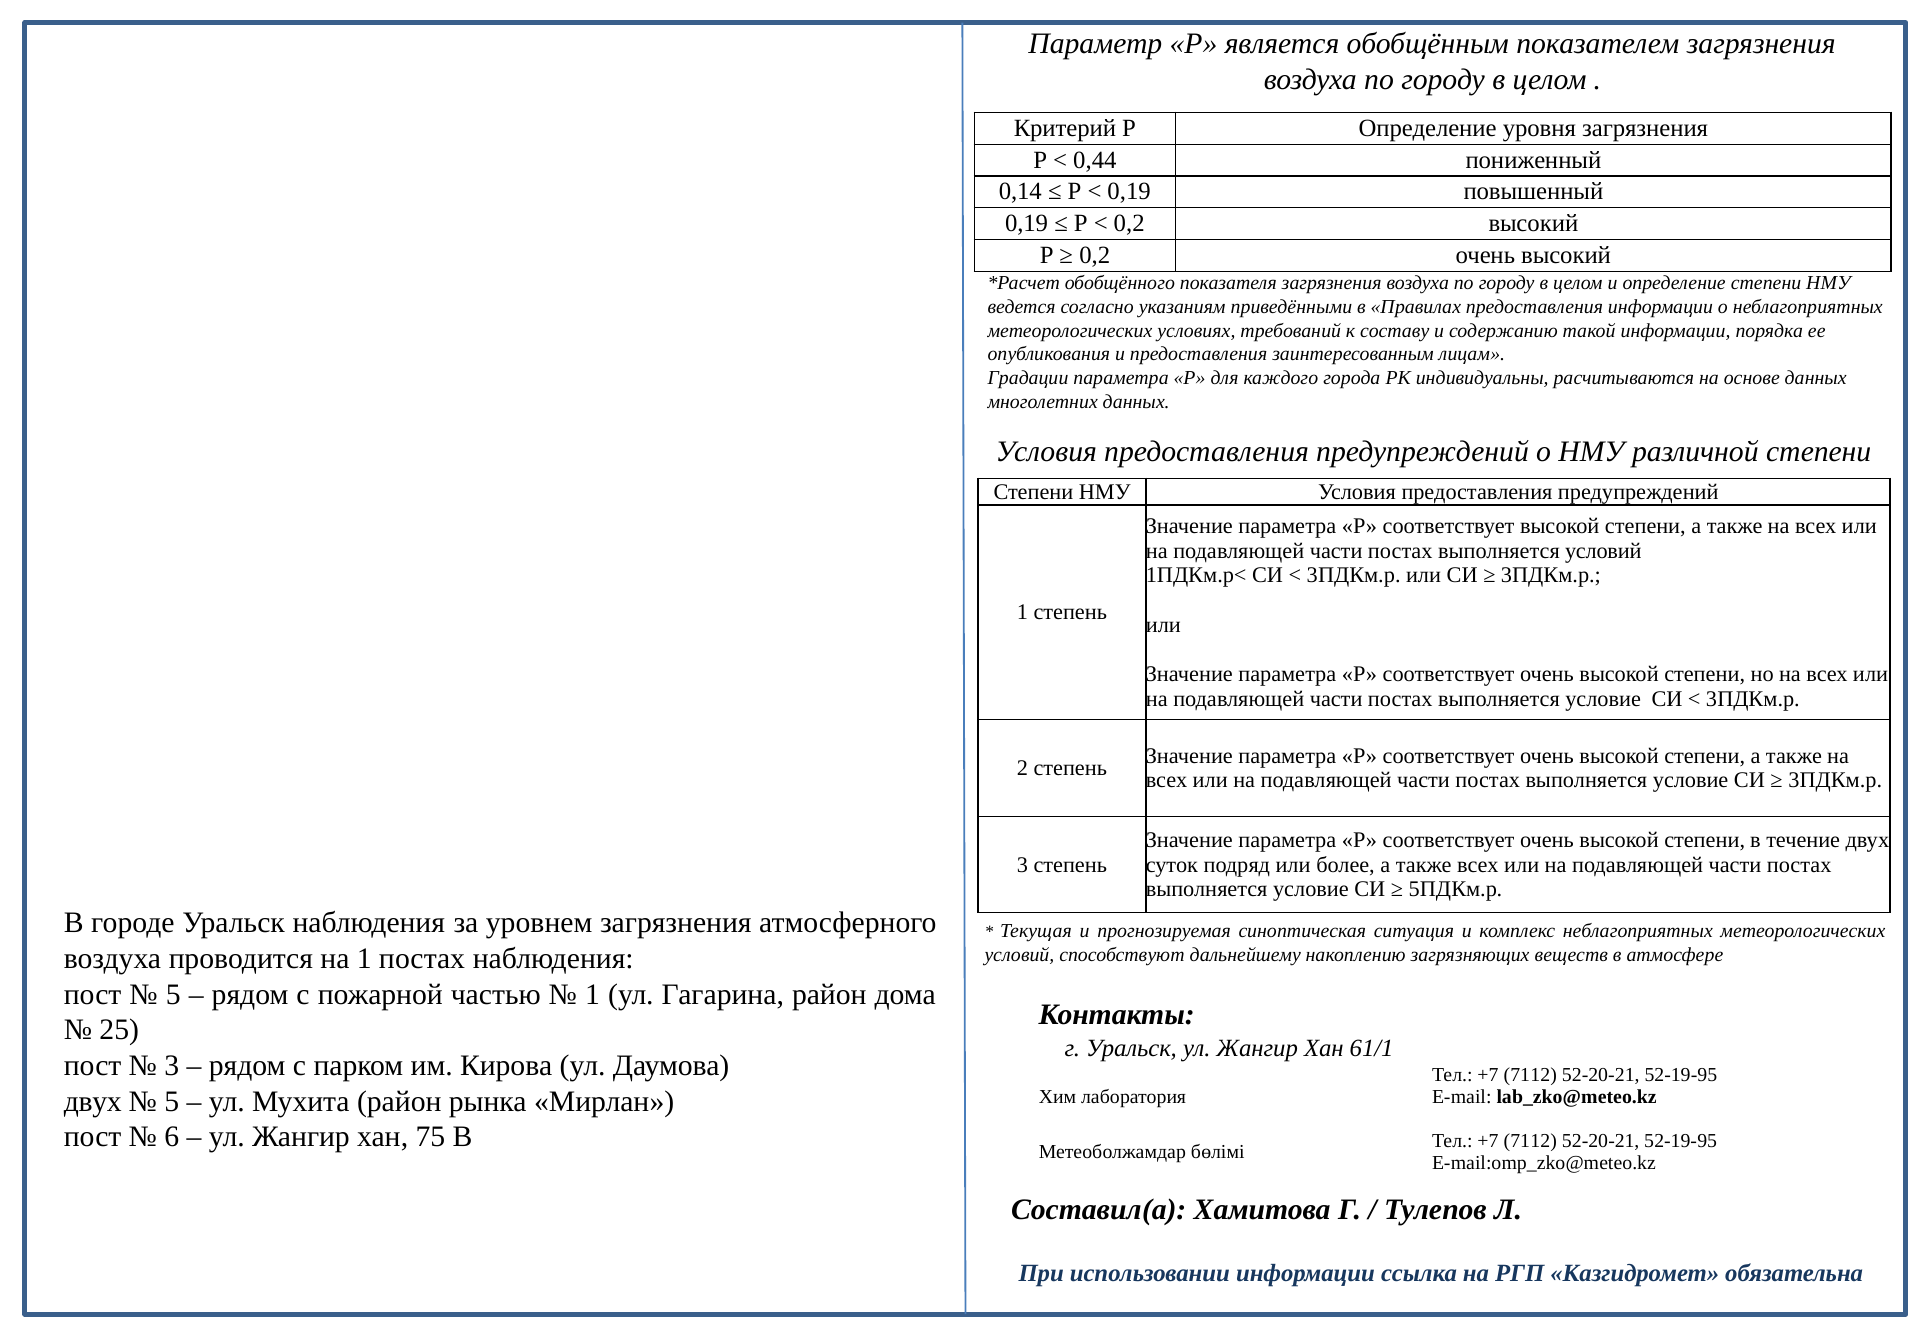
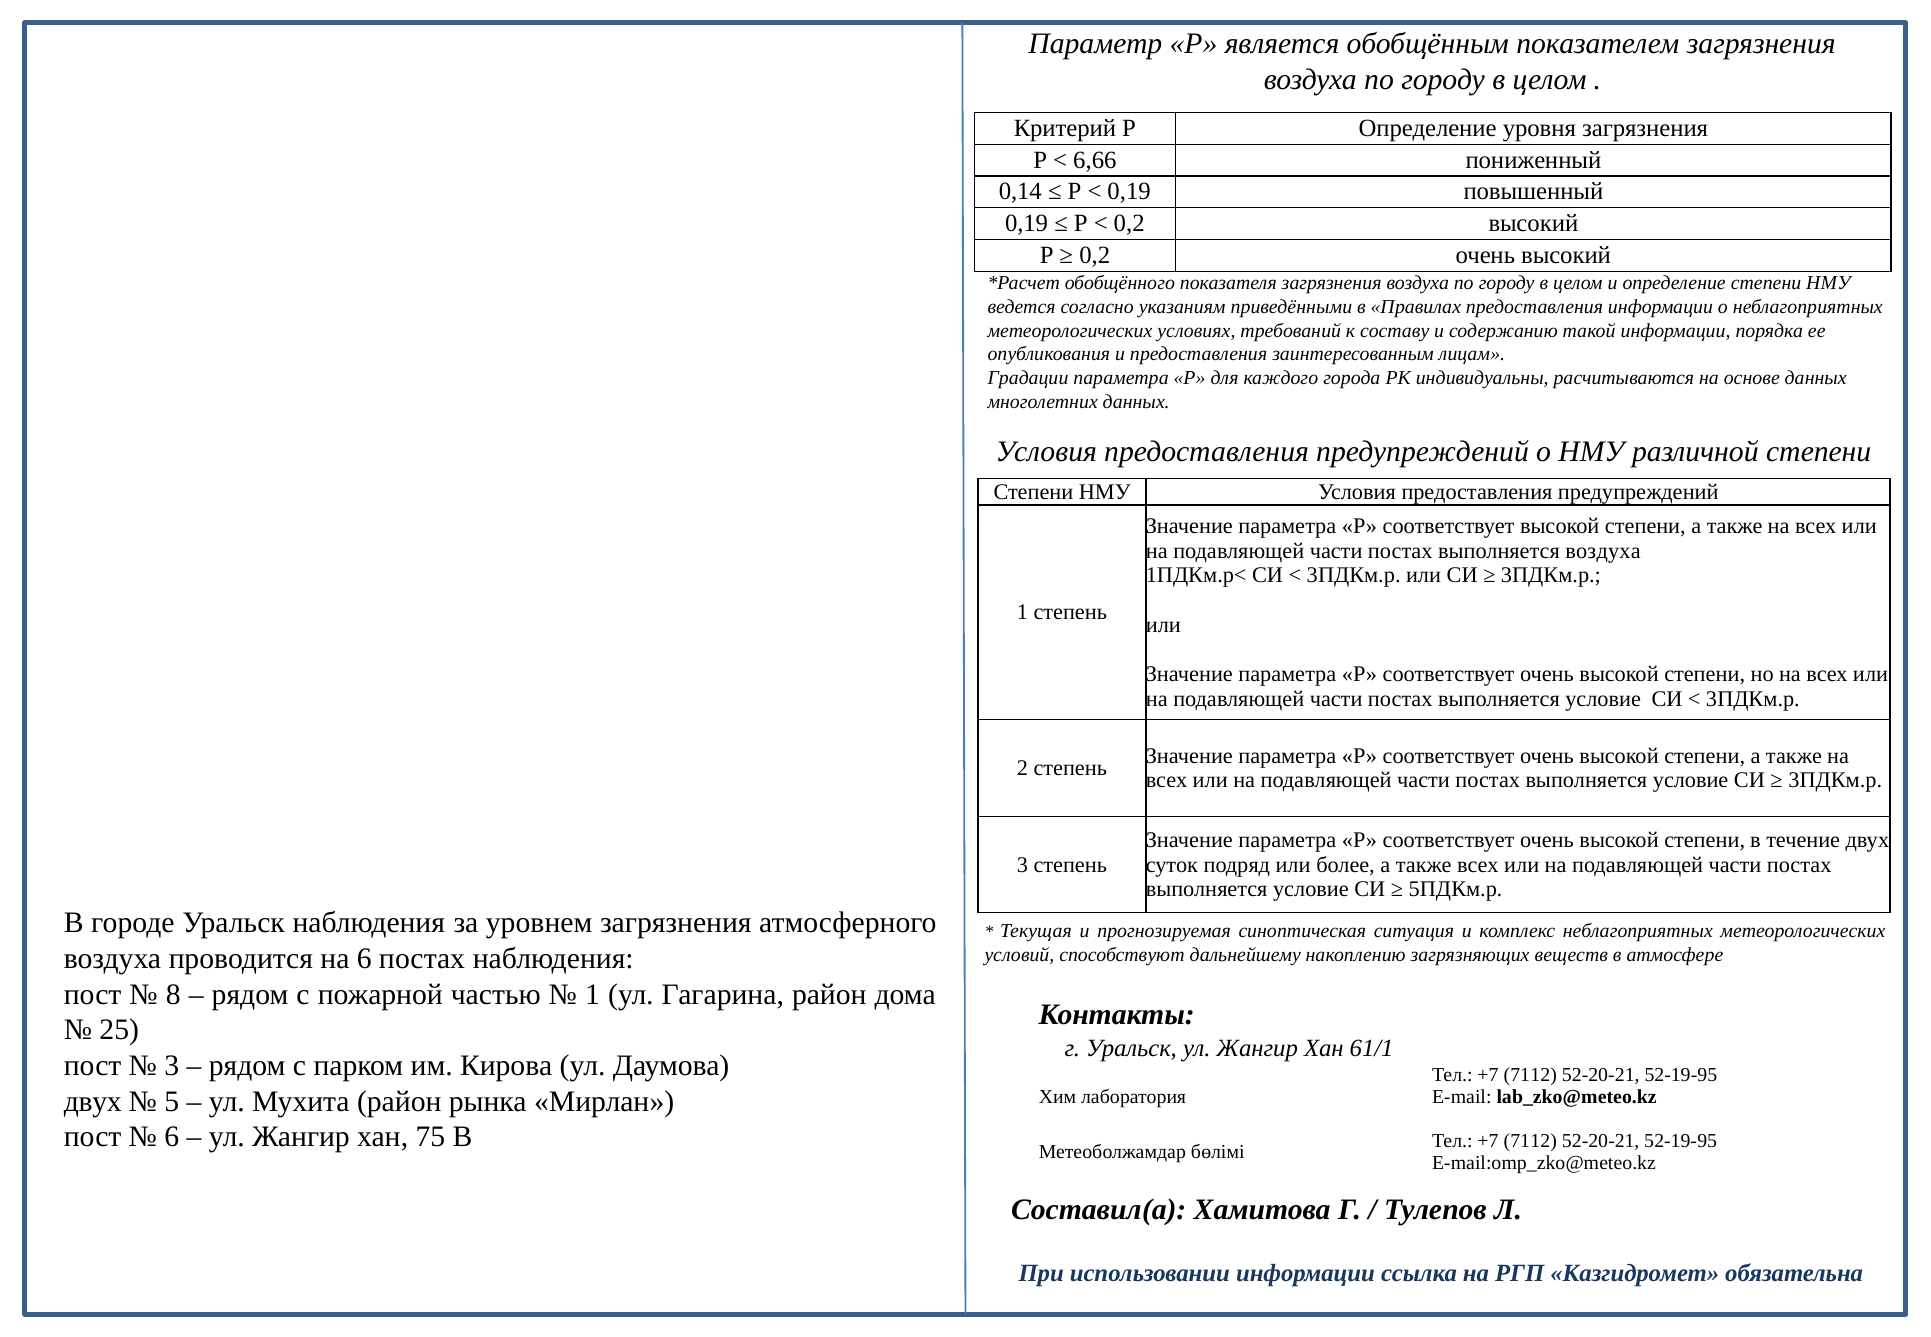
0,44: 0,44 -> 6,66
выполняется условий: условий -> воздуха
на 1: 1 -> 6
5 at (173, 994): 5 -> 8
